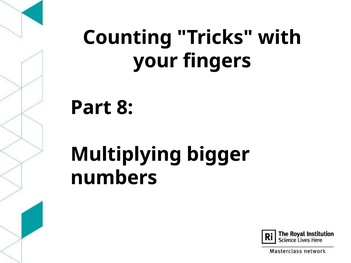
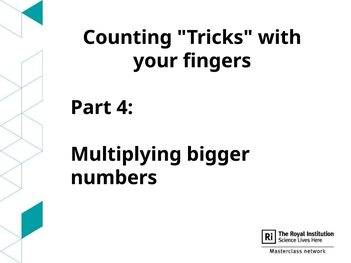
8: 8 -> 4
